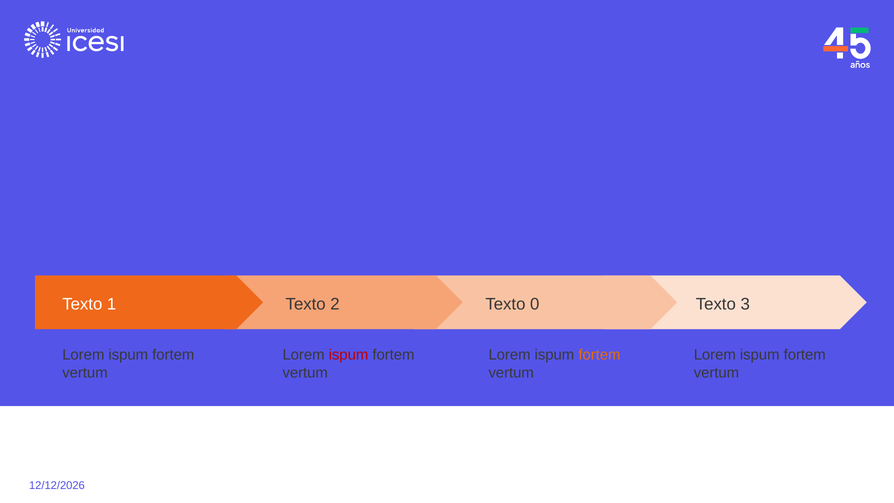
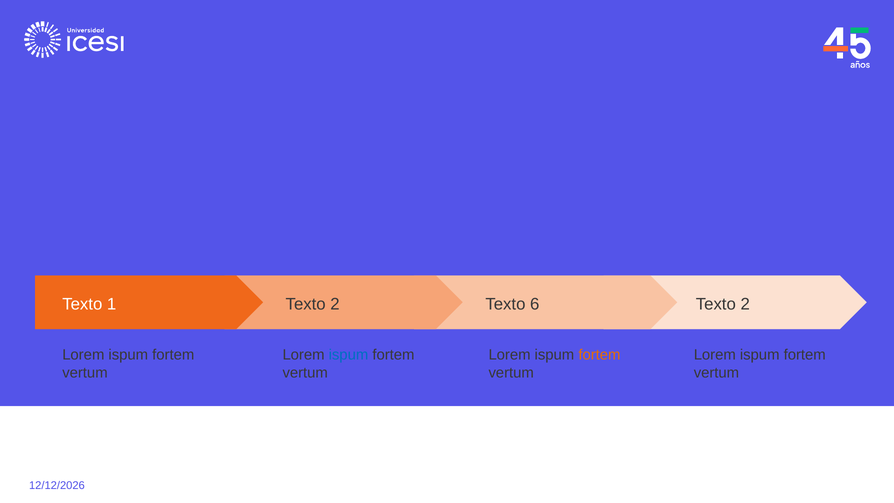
0: 0 -> 6
3 at (745, 304): 3 -> 2
ispum at (348, 355) colour: red -> blue
